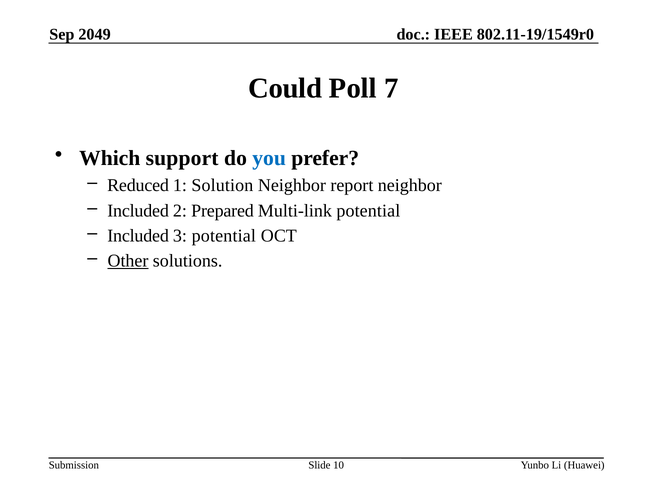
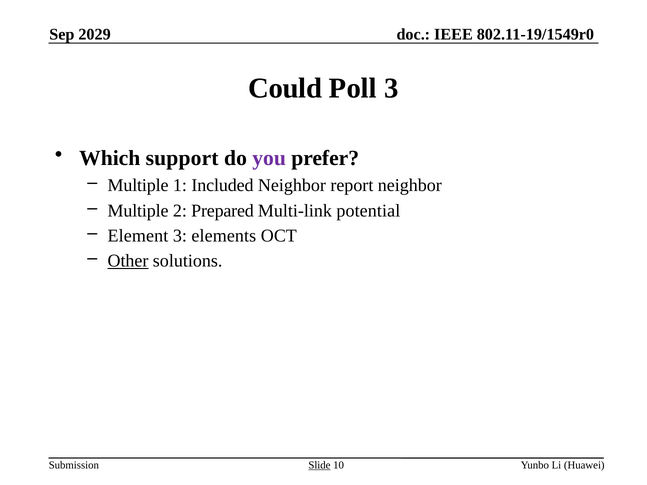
2049: 2049 -> 2029
Poll 7: 7 -> 3
you colour: blue -> purple
Reduced at (138, 186): Reduced -> Multiple
Solution: Solution -> Included
Included at (138, 211): Included -> Multiple
Included at (138, 236): Included -> Element
3 potential: potential -> elements
Slide underline: none -> present
